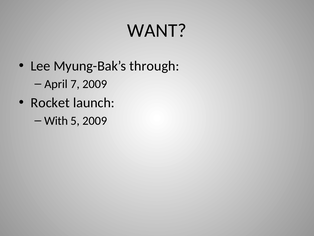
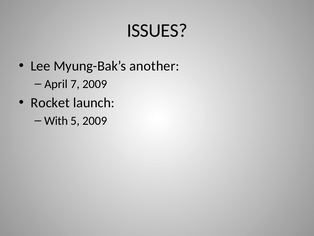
WANT: WANT -> ISSUES
through: through -> another
